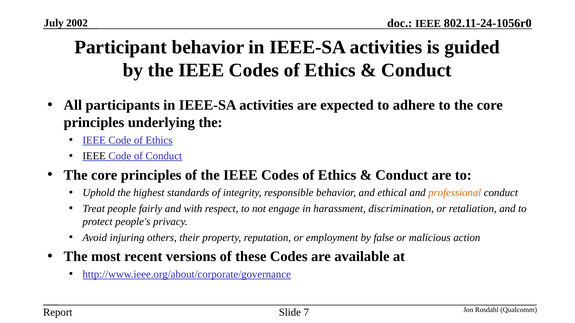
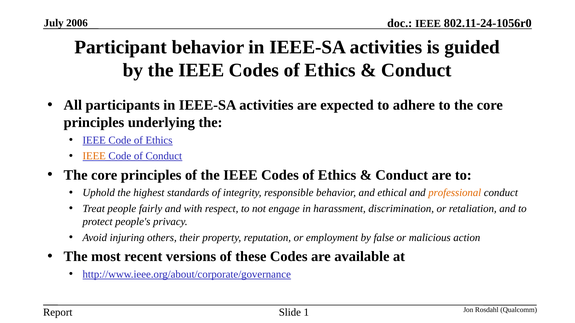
2002: 2002 -> 2006
IEEE at (94, 156) colour: black -> orange
7: 7 -> 1
